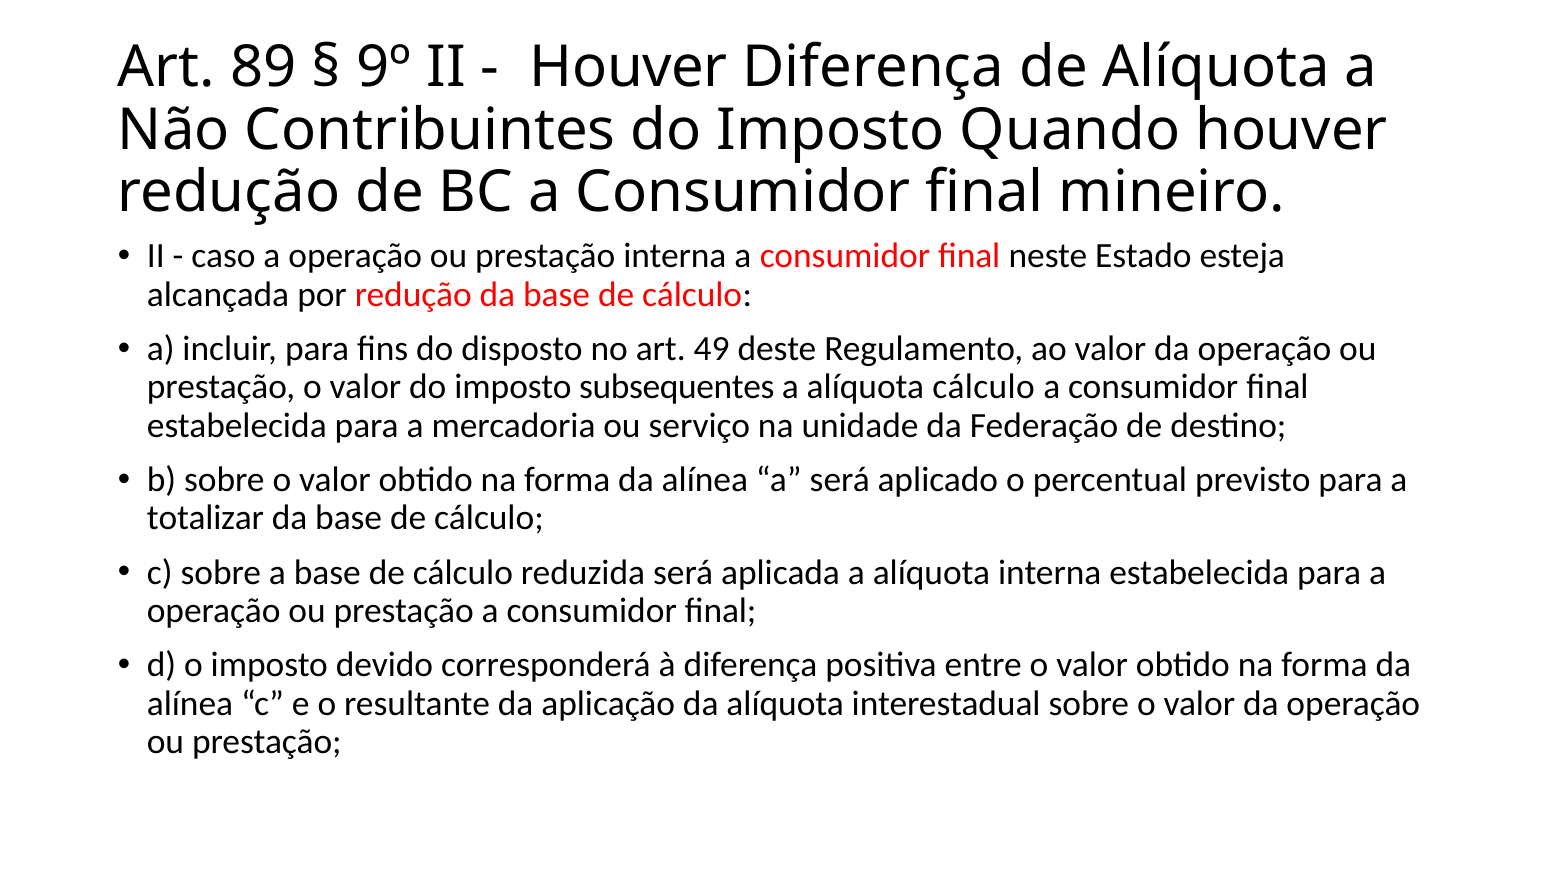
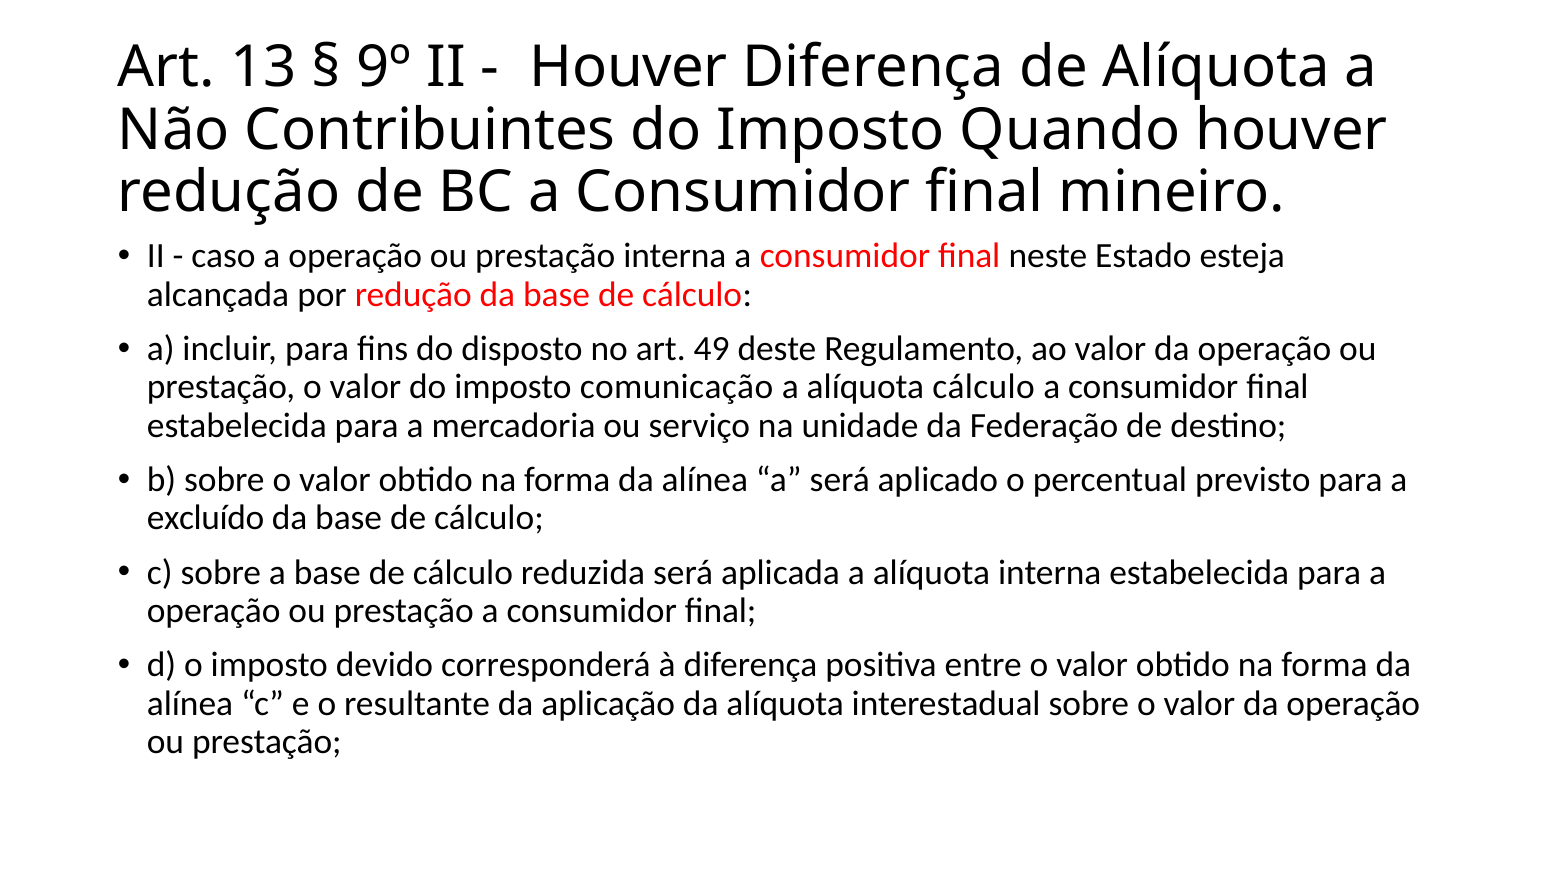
89: 89 -> 13
subsequentes: subsequentes -> comunicação
totalizar: totalizar -> excluído
